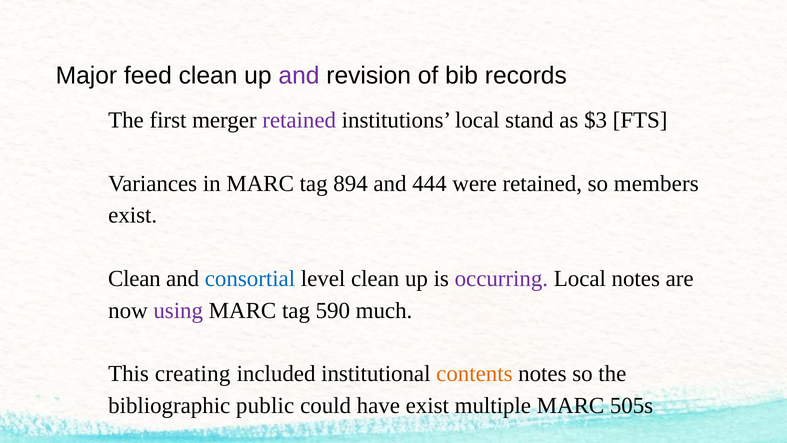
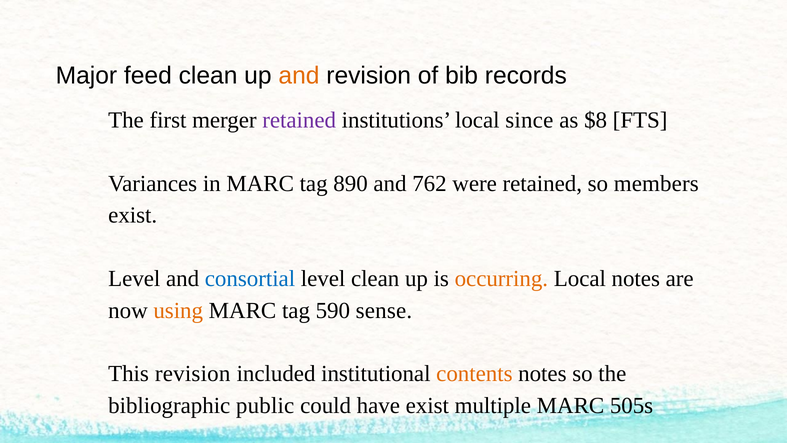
and at (299, 75) colour: purple -> orange
stand: stand -> since
$3: $3 -> $8
894: 894 -> 890
444: 444 -> 762
Clean at (134, 279): Clean -> Level
occurring colour: purple -> orange
using colour: purple -> orange
much: much -> sense
This creating: creating -> revision
